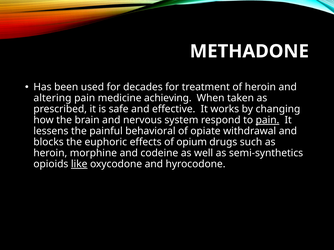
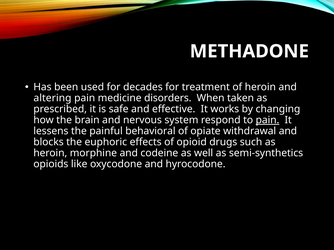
achieving: achieving -> disorders
opium: opium -> opioid
like underline: present -> none
